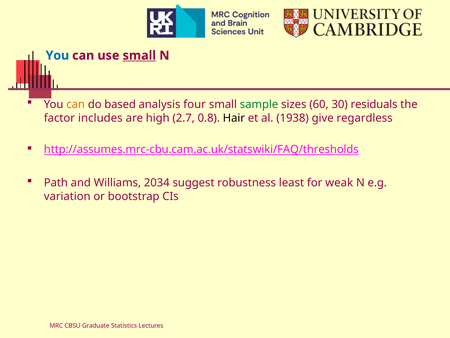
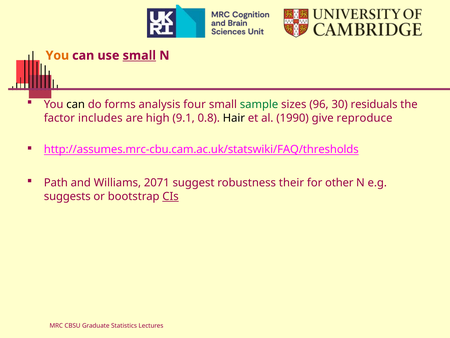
You at (57, 55) colour: blue -> orange
can at (76, 104) colour: orange -> black
based: based -> forms
60: 60 -> 96
2.7: 2.7 -> 9.1
1938: 1938 -> 1990
regardless: regardless -> reproduce
2034: 2034 -> 2071
least: least -> their
weak: weak -> other
variation: variation -> suggests
CIs underline: none -> present
